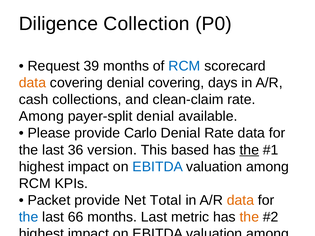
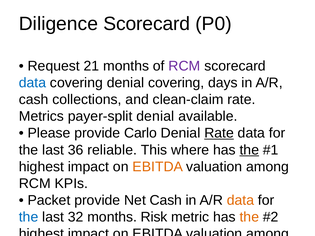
Diligence Collection: Collection -> Scorecard
39: 39 -> 21
RCM at (184, 66) colour: blue -> purple
data at (32, 83) colour: orange -> blue
Among at (41, 116): Among -> Metrics
Rate at (219, 133) underline: none -> present
version: version -> reliable
based: based -> where
EBITDA at (158, 167) colour: blue -> orange
Net Total: Total -> Cash
66: 66 -> 32
months Last: Last -> Risk
